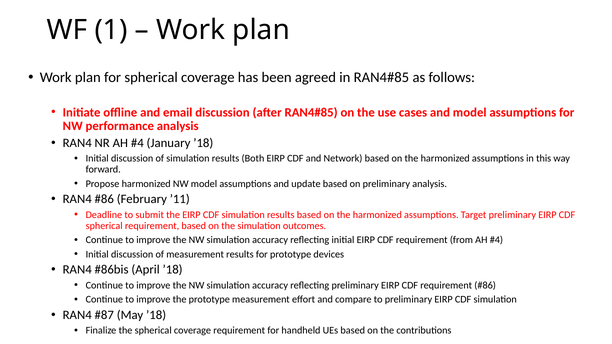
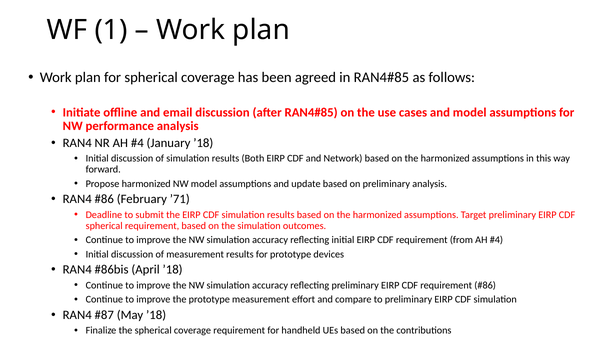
’11: ’11 -> ’71
